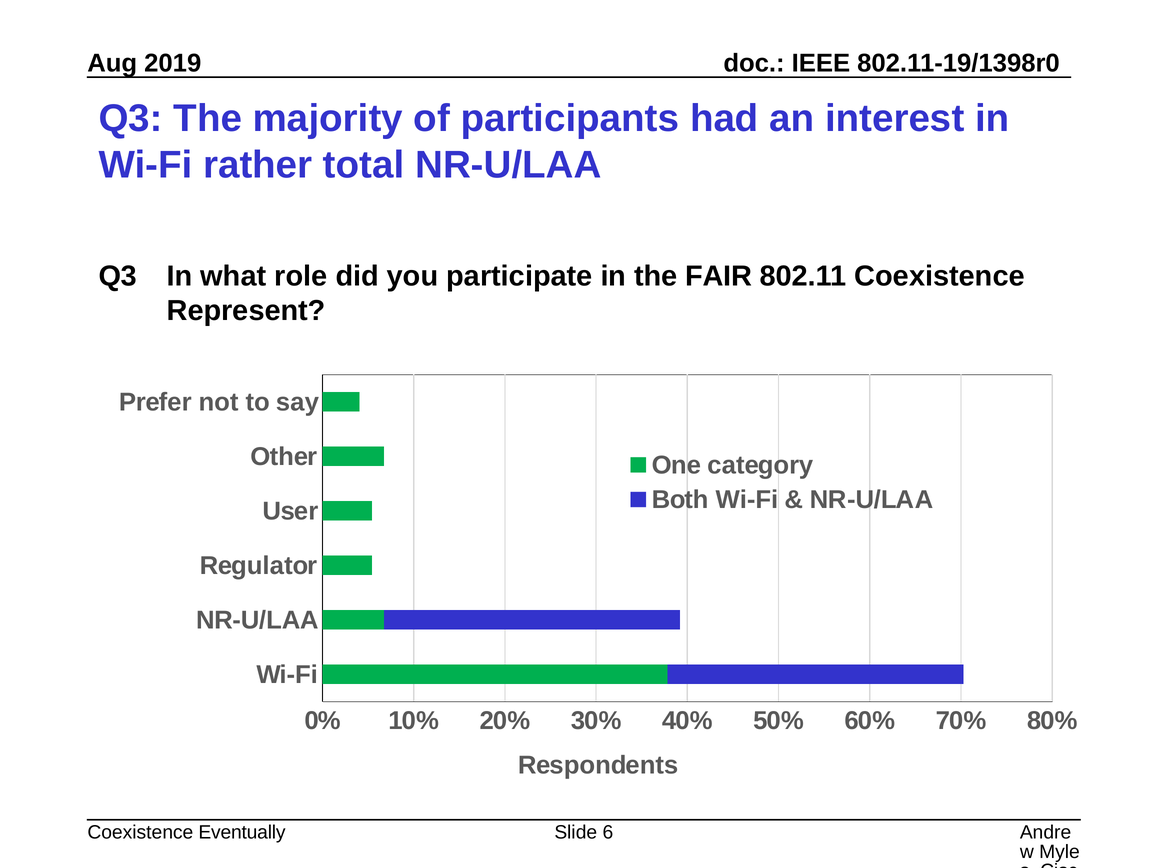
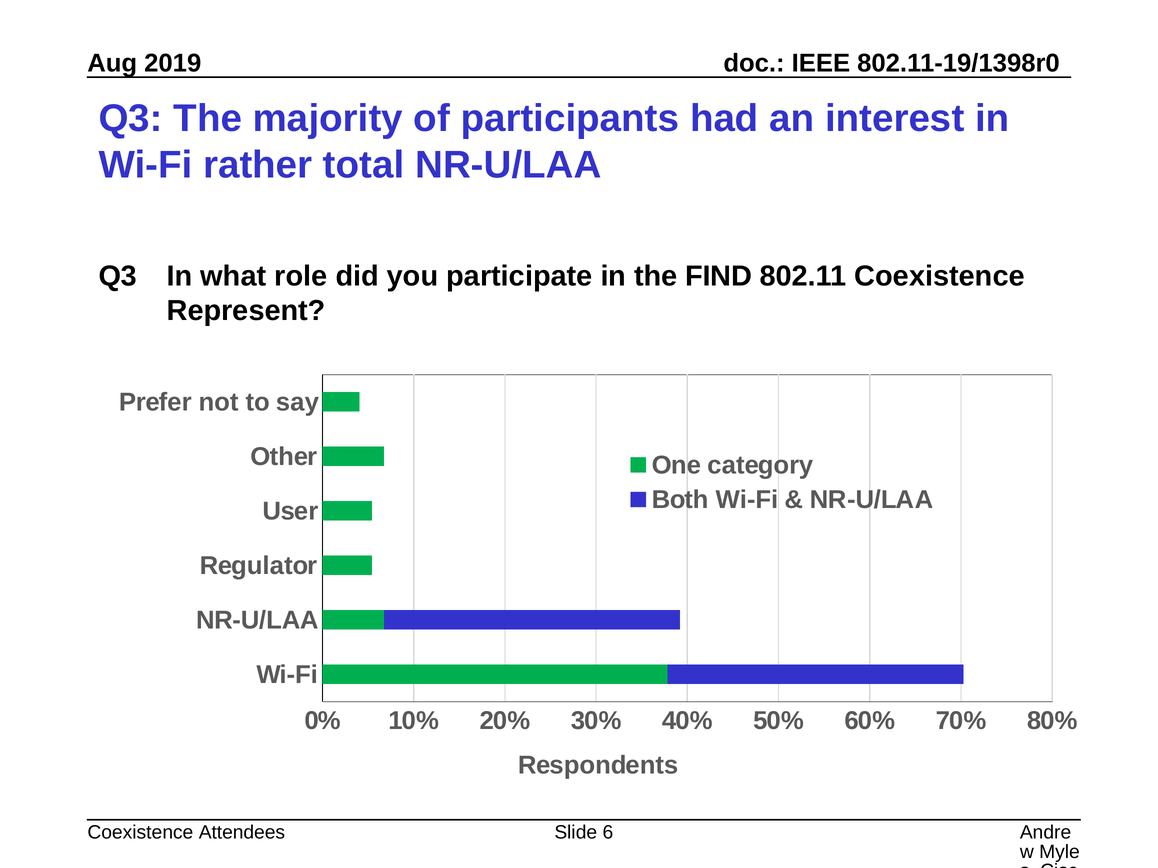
FAIR: FAIR -> FIND
Eventually: Eventually -> Attendees
